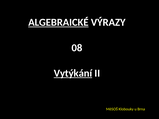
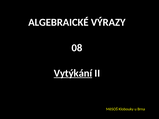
ALGEBRAICKÉ underline: present -> none
